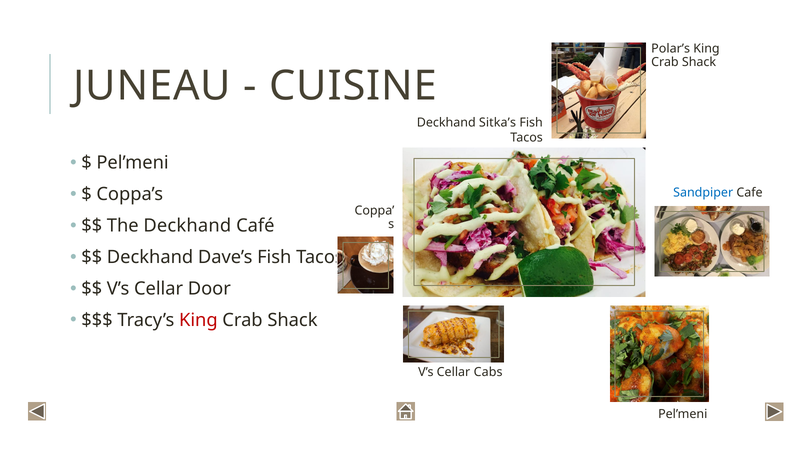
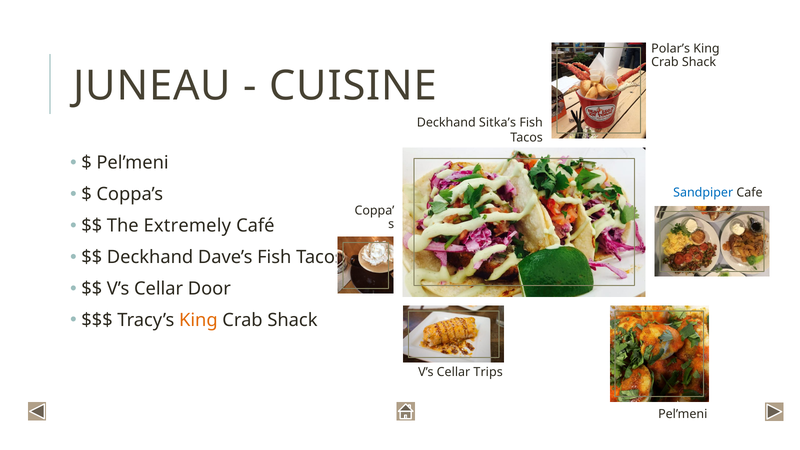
The Deckhand: Deckhand -> Extremely
King at (198, 320) colour: red -> orange
Cabs: Cabs -> Trips
